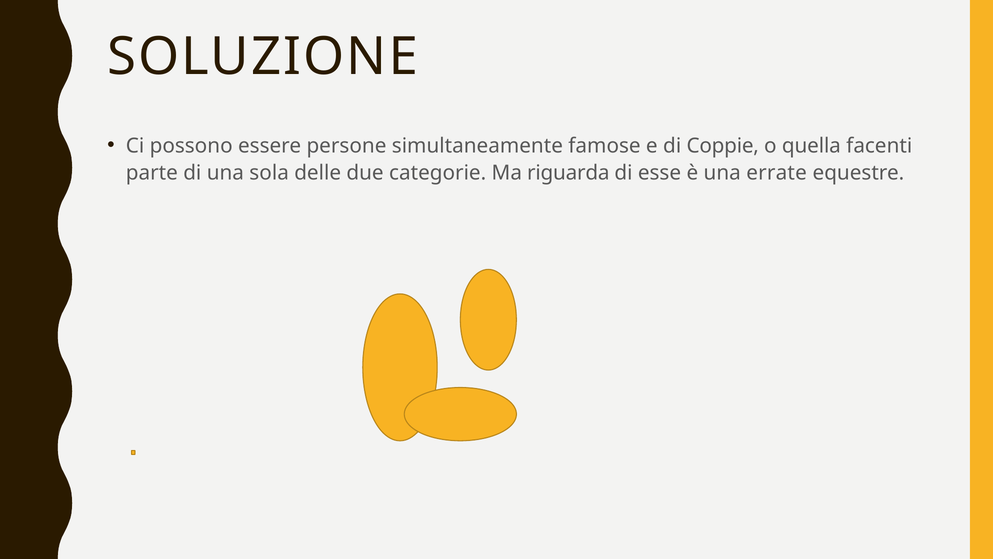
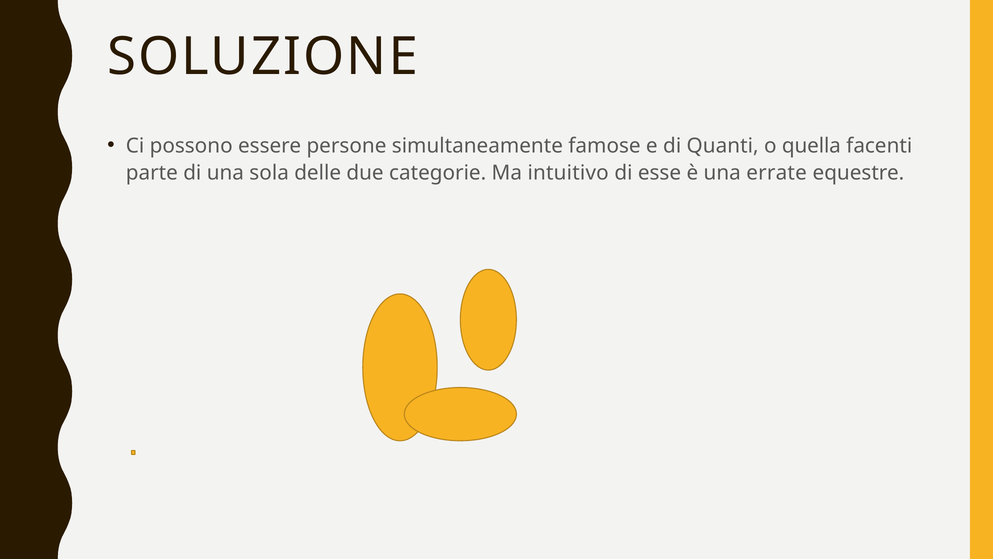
Coppie: Coppie -> Quanti
riguarda: riguarda -> intuitivo
